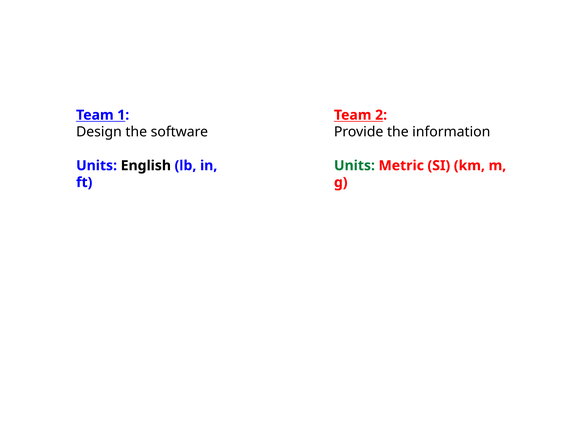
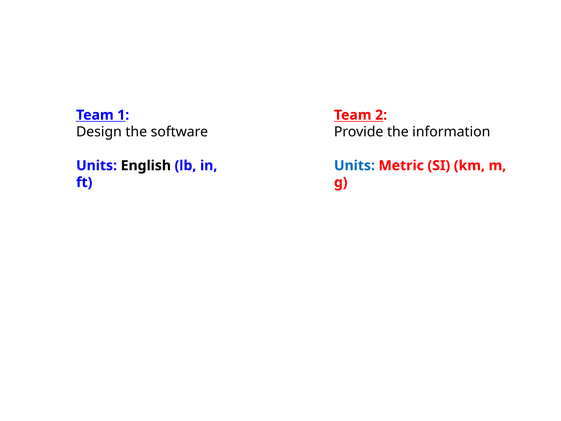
Units at (354, 165) colour: green -> blue
